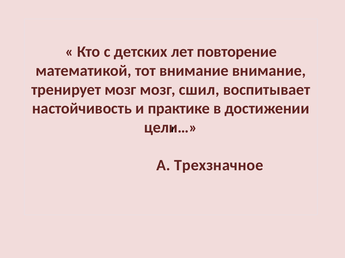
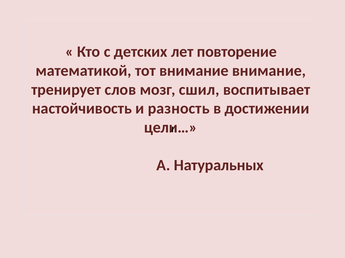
тренирует мозг: мозг -> слов
практике: практике -> разность
Трехзначное: Трехзначное -> Натуральных
